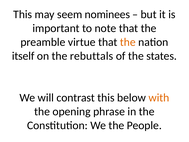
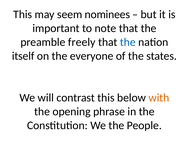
virtue: virtue -> freely
the at (128, 42) colour: orange -> blue
rebuttals: rebuttals -> everyone
